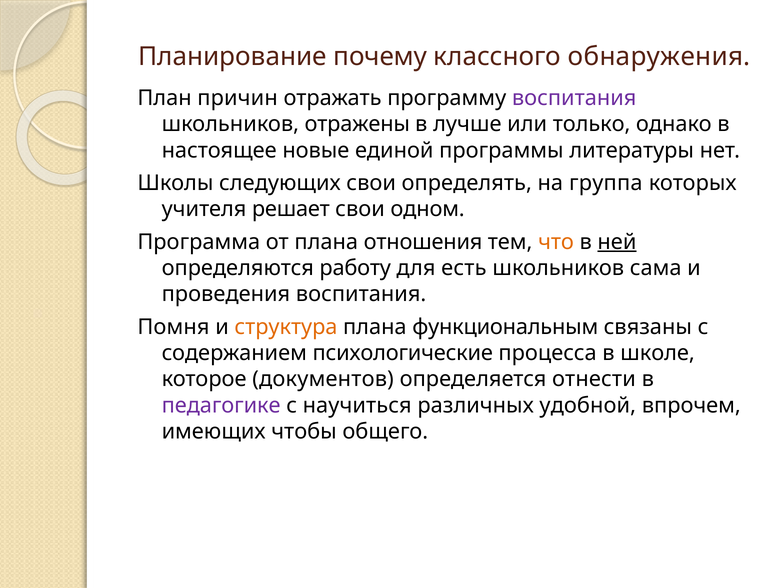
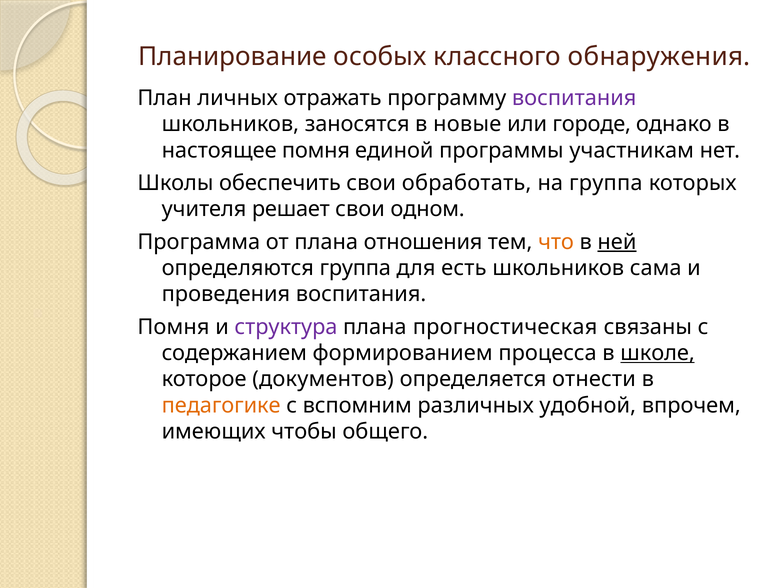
почему: почему -> особых
причин: причин -> личных
отражены: отражены -> заносятся
лучше: лучше -> новые
только: только -> городе
настоящее новые: новые -> помня
литературы: литературы -> участникам
следующих: следующих -> обеспечить
определять: определять -> обработать
определяются работу: работу -> группа
структура colour: orange -> purple
функциональным: функциональным -> прогностическая
психологические: психологические -> формированием
школе underline: none -> present
педагогике colour: purple -> orange
научиться: научиться -> вспомним
